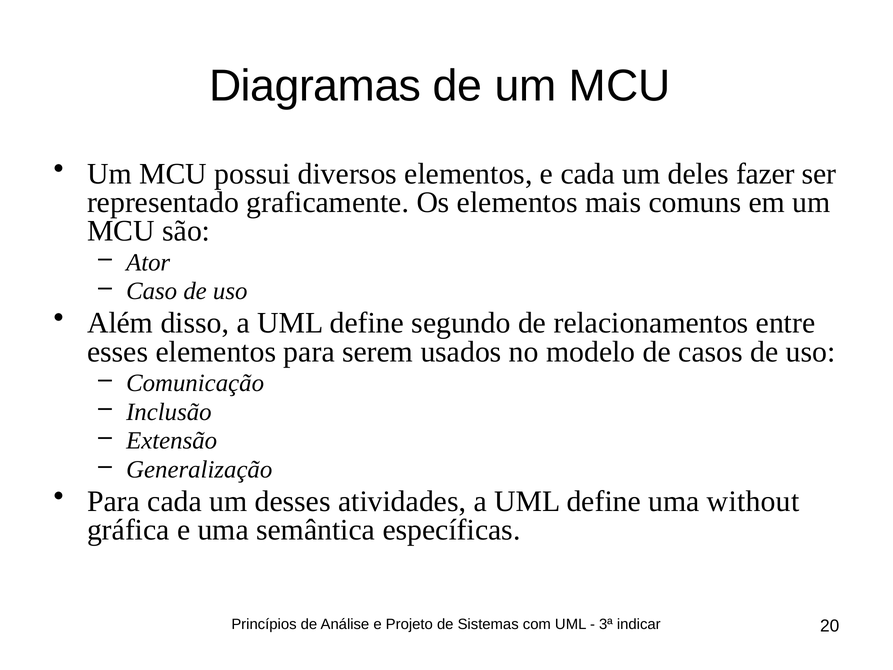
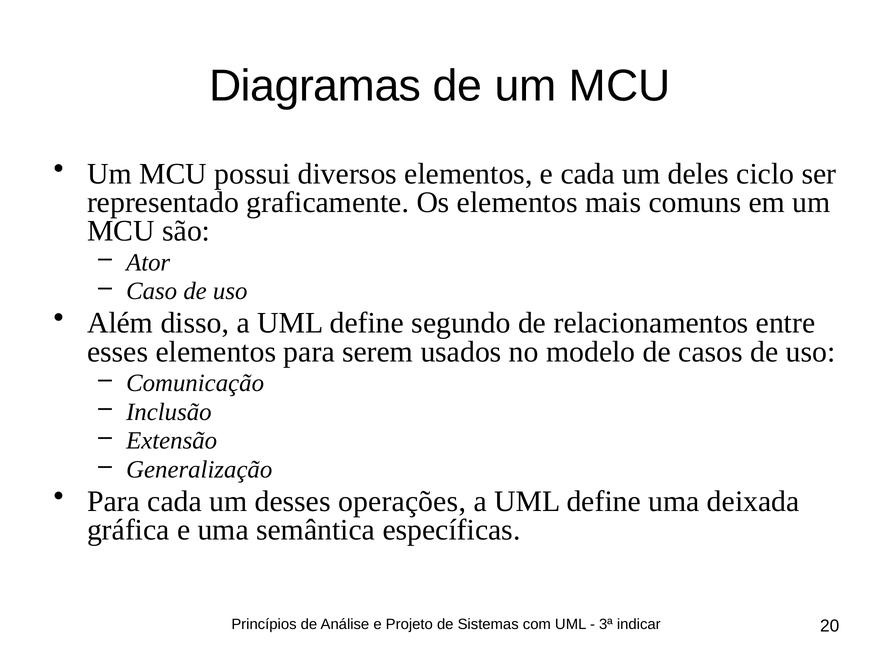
fazer: fazer -> ciclo
atividades: atividades -> operações
without: without -> deixada
